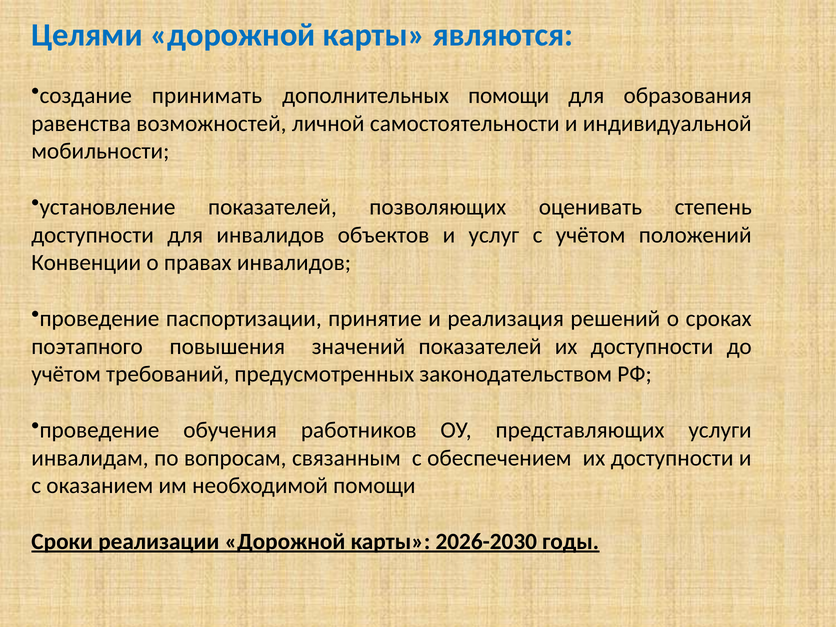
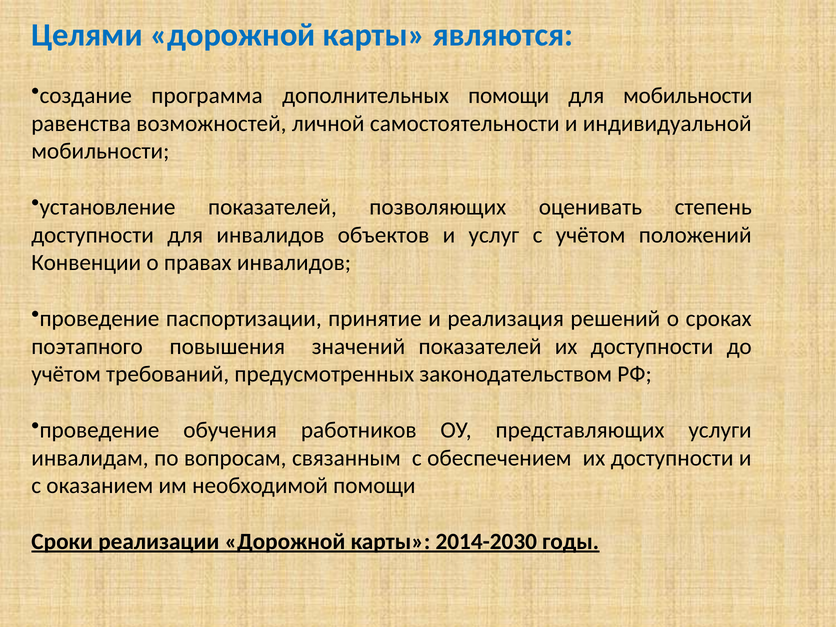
принимать: принимать -> программа
для образования: образования -> мобильности
2026-2030: 2026-2030 -> 2014-2030
